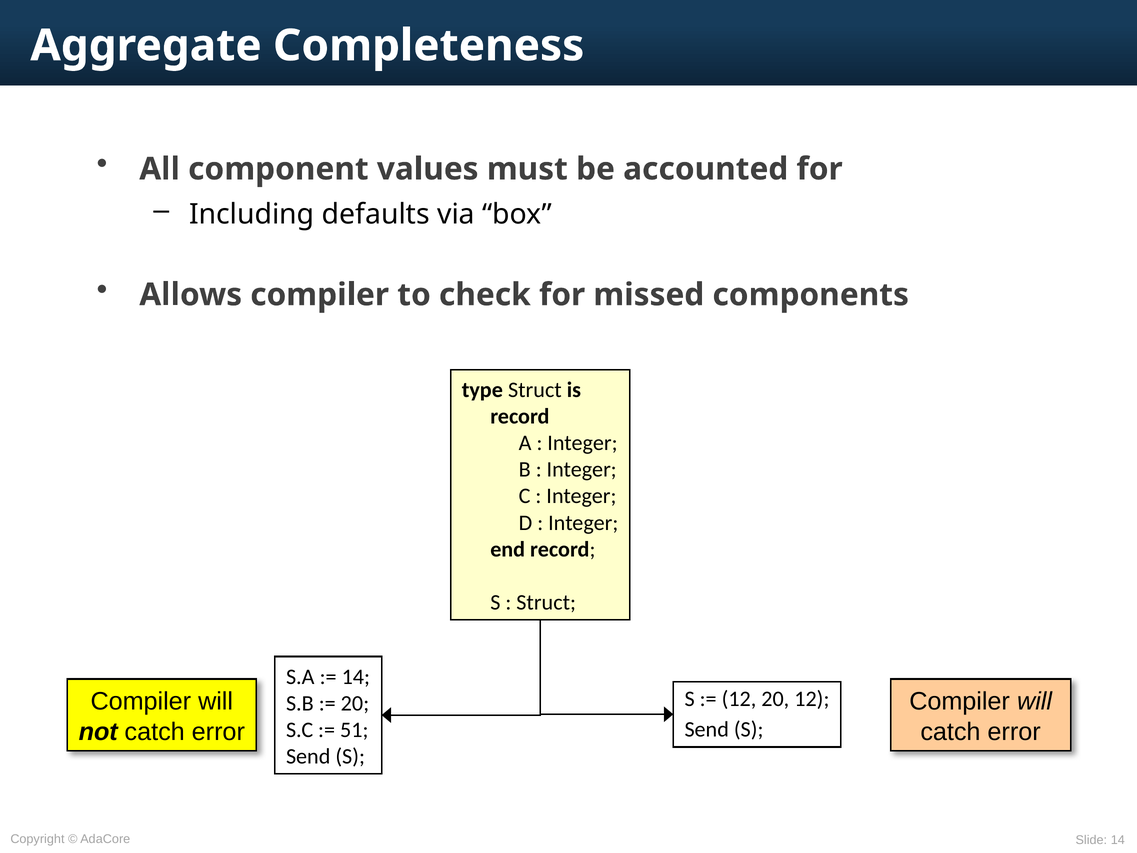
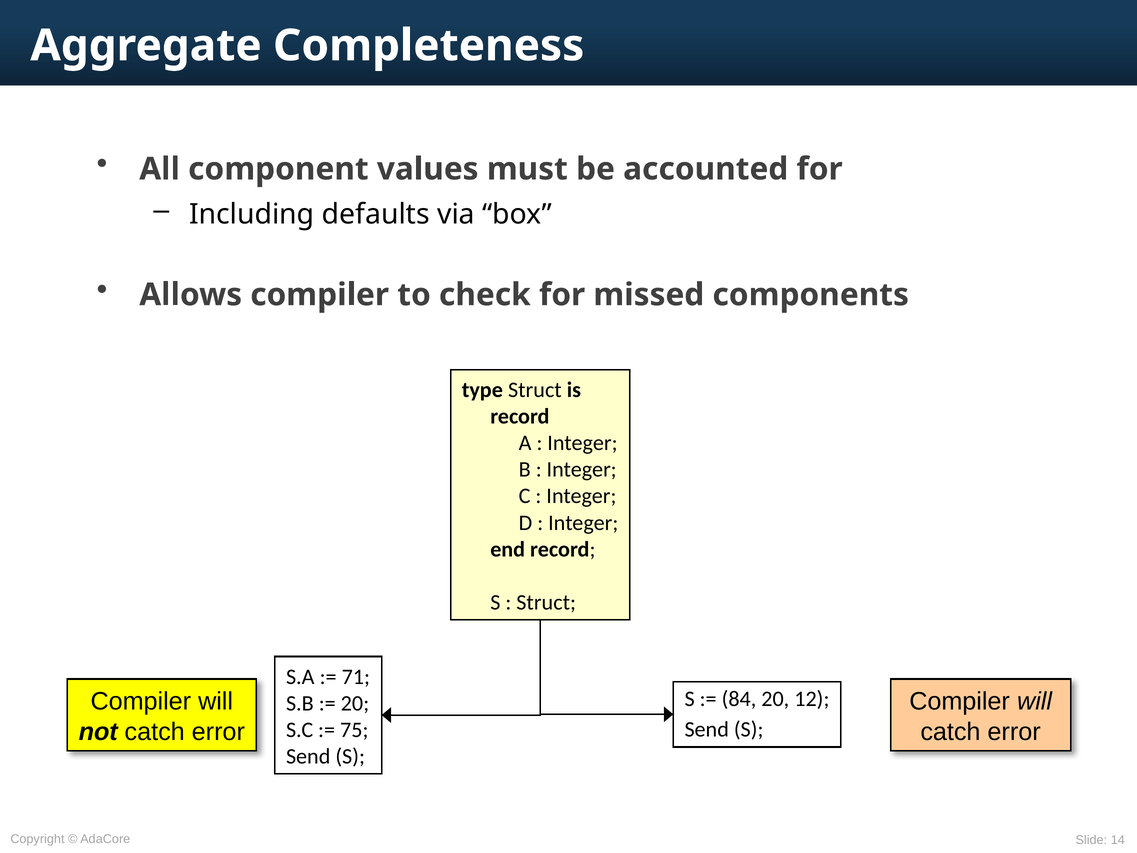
14 at (356, 677): 14 -> 71
12 at (739, 699): 12 -> 84
51: 51 -> 75
